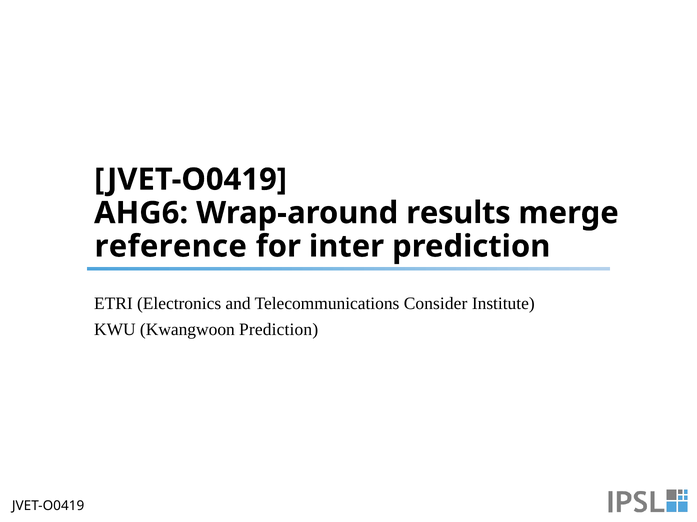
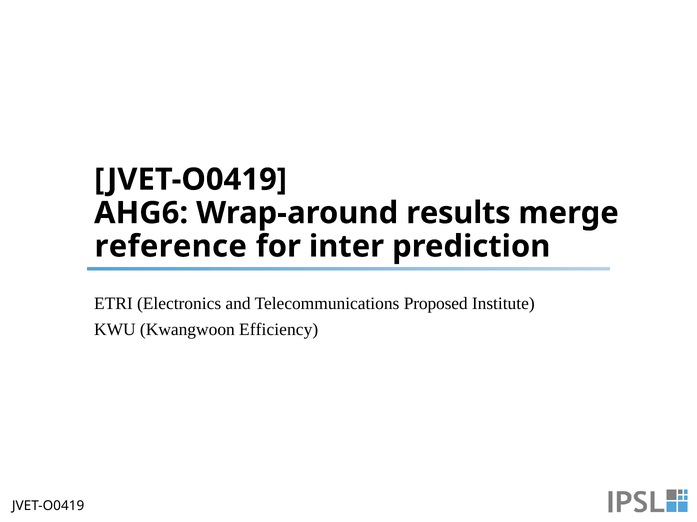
Consider: Consider -> Proposed
Kwangwoon Prediction: Prediction -> Efficiency
